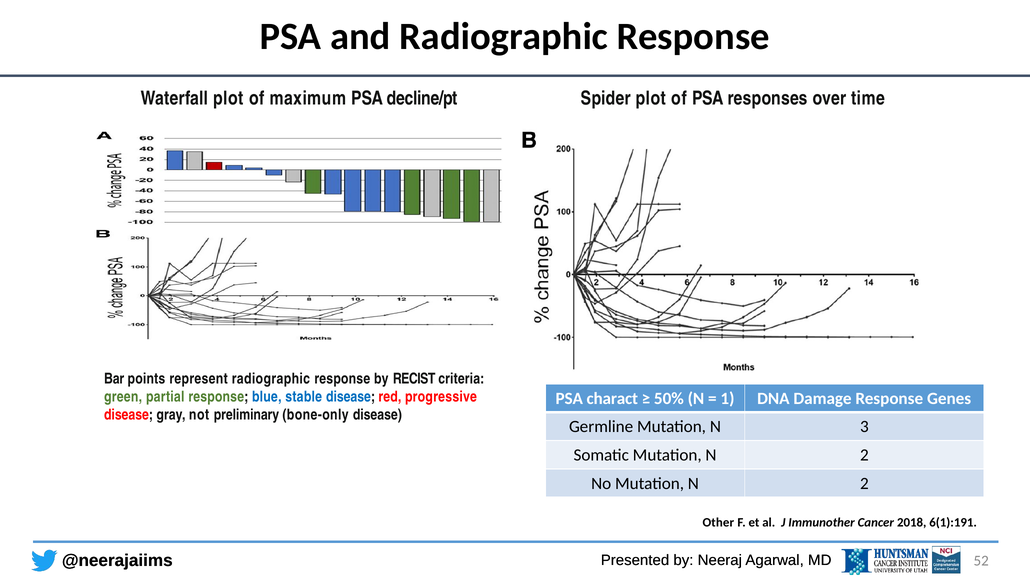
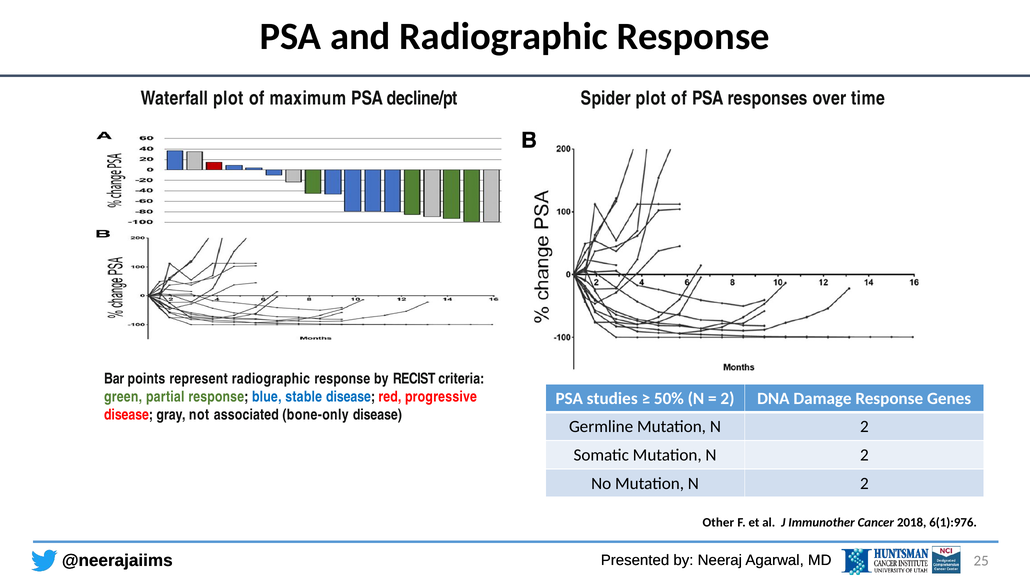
charact: charact -> studies
1 at (727, 399): 1 -> 2
preliminary: preliminary -> associated
Germline Mutation N 3: 3 -> 2
6(1):191: 6(1):191 -> 6(1):976
52: 52 -> 25
